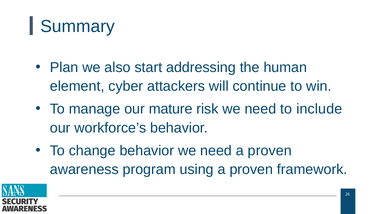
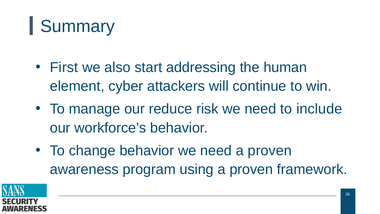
Plan: Plan -> First
mature: mature -> reduce
